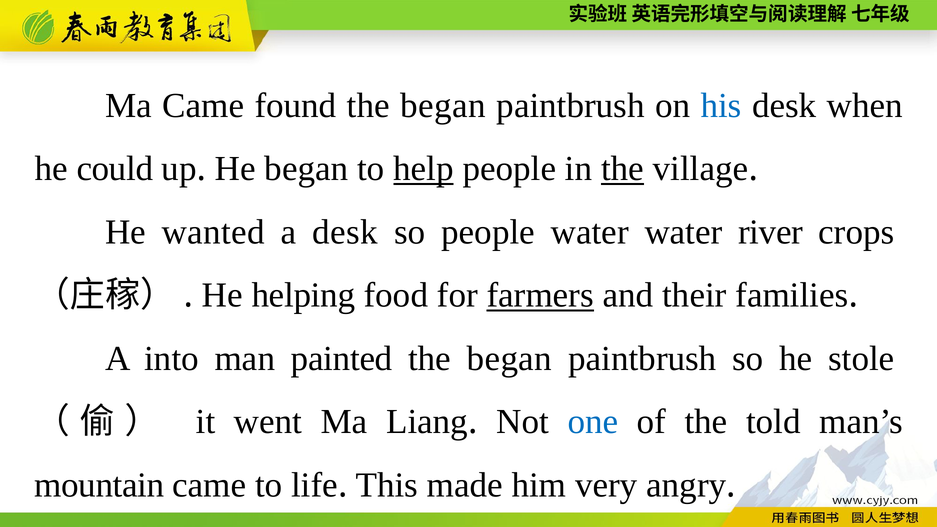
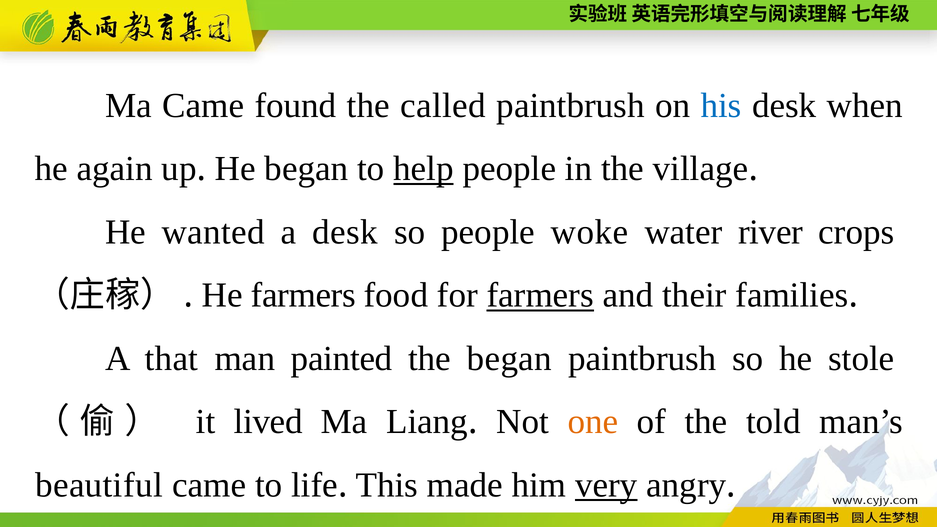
found the began: began -> called
could: could -> again
the at (623, 169) underline: present -> none
people water: water -> woke
He helping: helping -> farmers
into: into -> that
went: went -> lived
one colour: blue -> orange
mountain: mountain -> beautiful
very underline: none -> present
